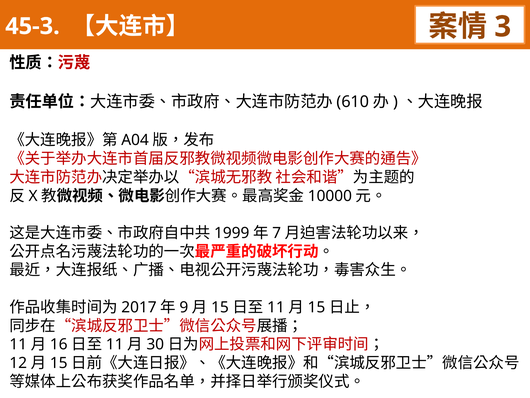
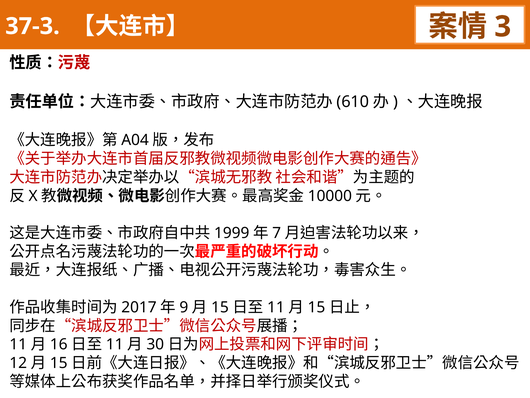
45-3: 45-3 -> 37-3
